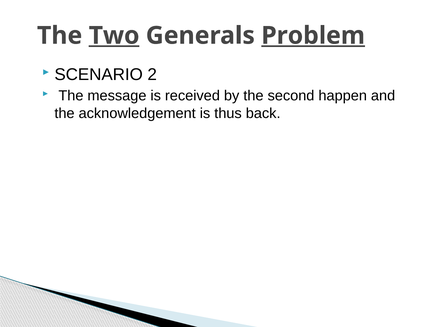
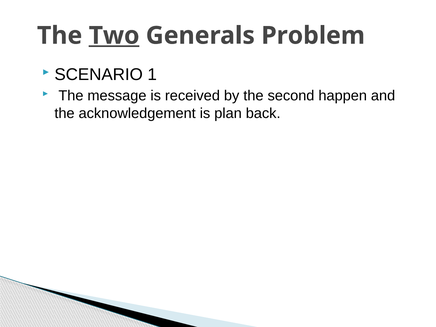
Problem underline: present -> none
2: 2 -> 1
thus: thus -> plan
